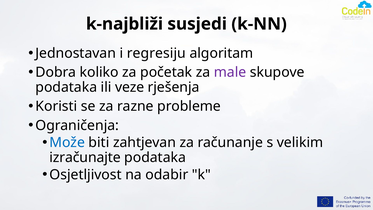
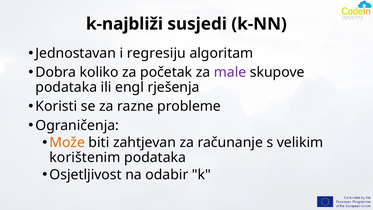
veze: veze -> engl
Može colour: blue -> orange
izračunajte: izračunajte -> korištenim
